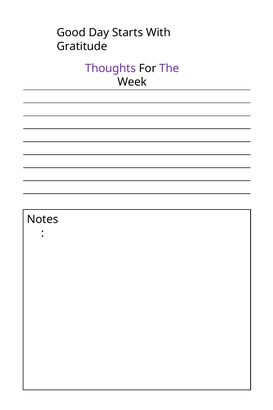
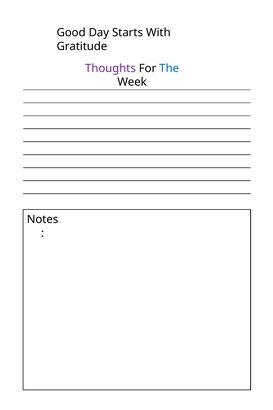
The colour: purple -> blue
